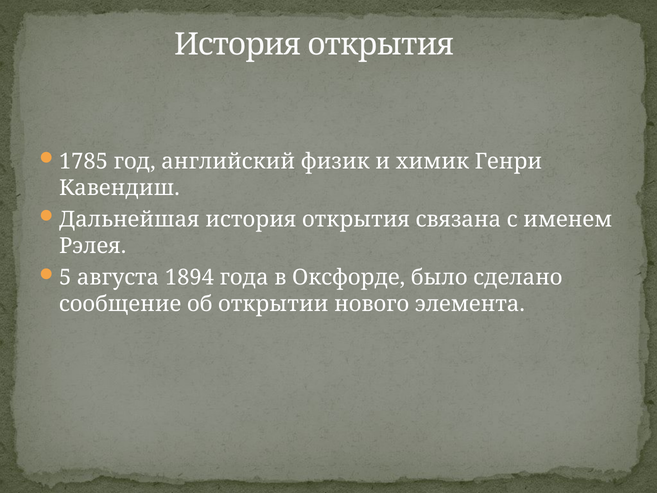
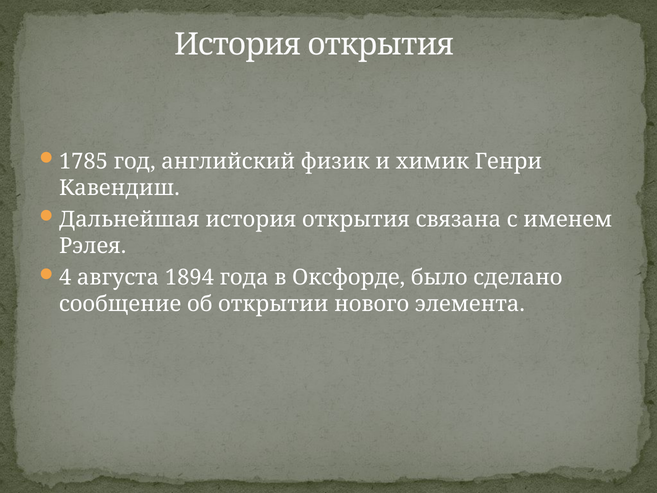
5: 5 -> 4
